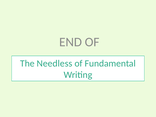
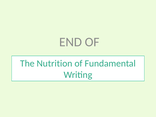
Needless: Needless -> Nutrition
